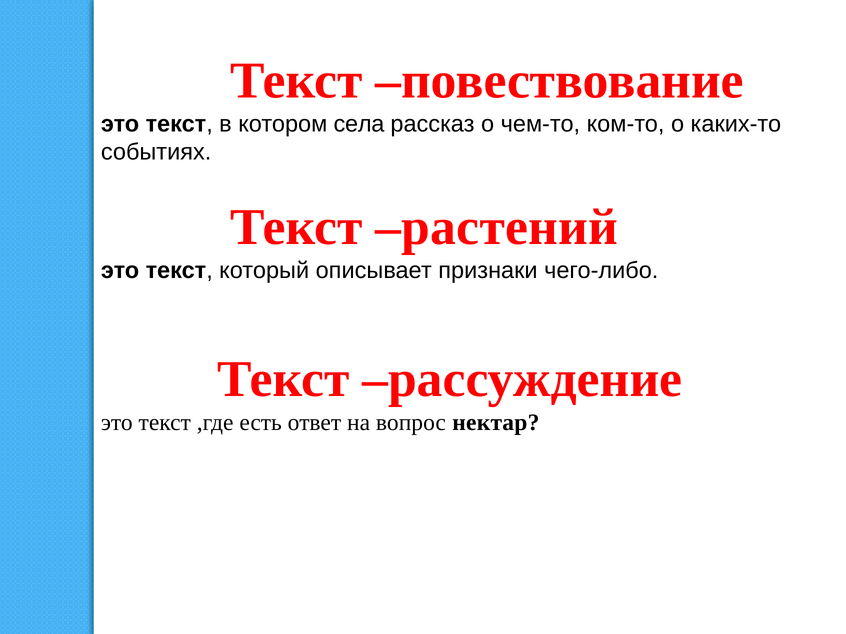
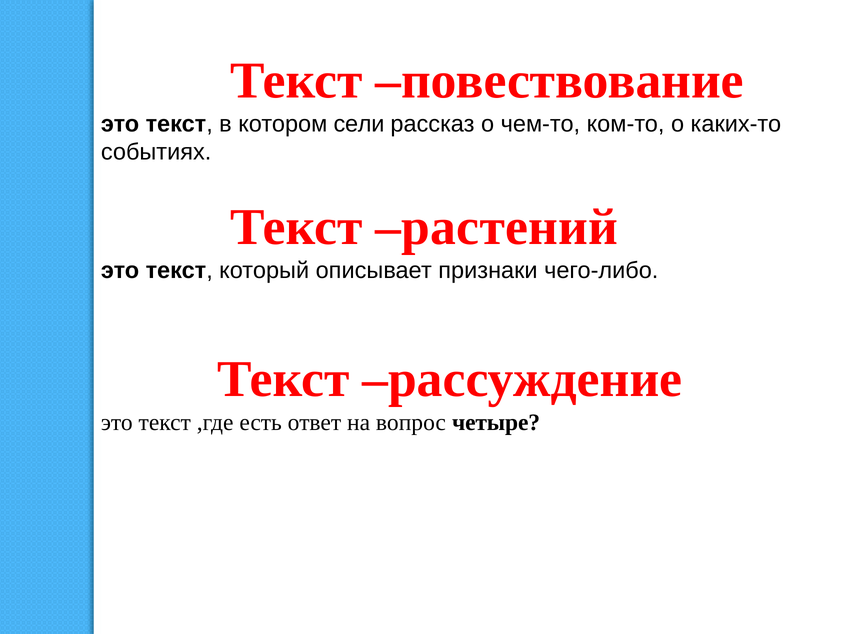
села: села -> сели
нектар: нектар -> четыре
